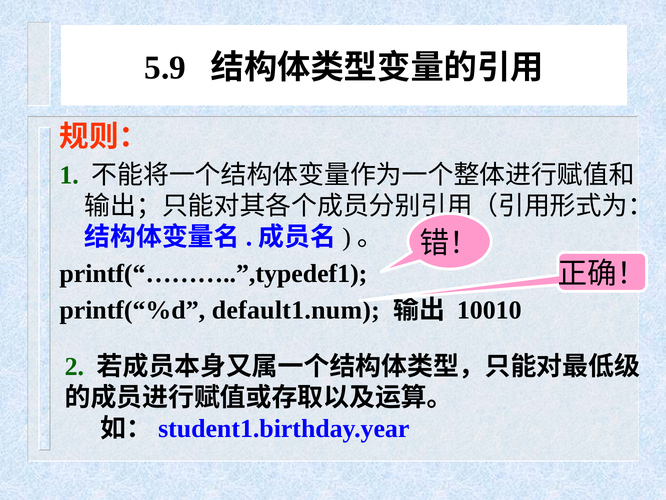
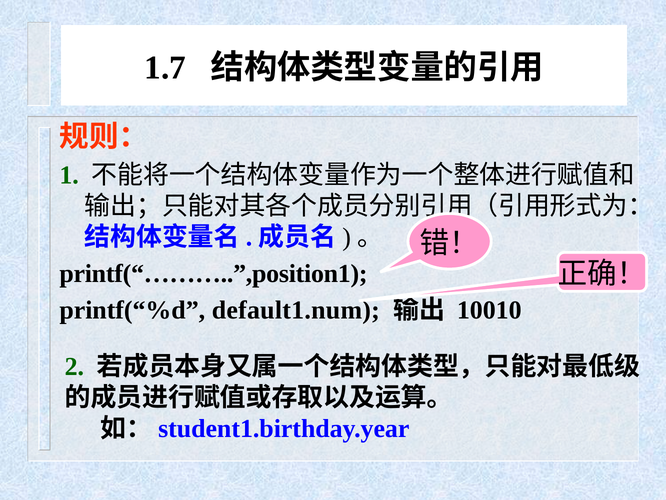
5.9: 5.9 -> 1.7
printf(“………..”,typedef1: printf(“………..”,typedef1 -> printf(“………..”,position1
